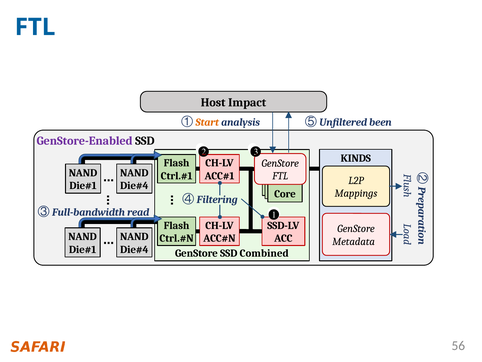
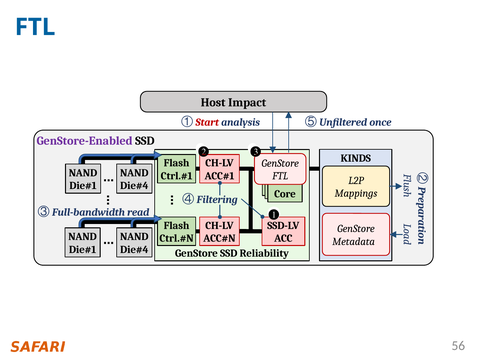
Start colour: orange -> red
been: been -> once
Combined: Combined -> Reliability
